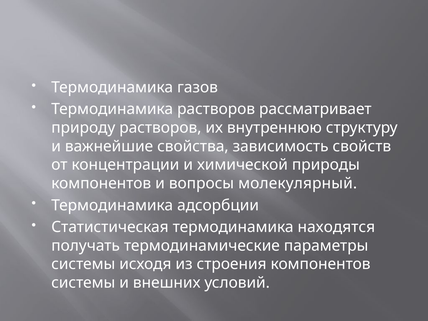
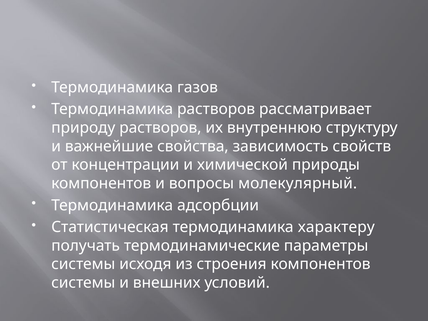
находятся: находятся -> характеру
